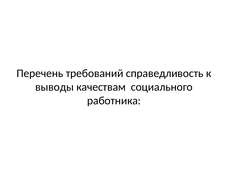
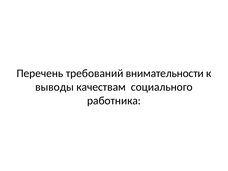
справедливость: справедливость -> внимательности
